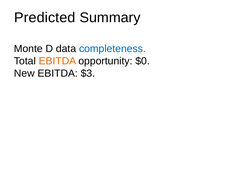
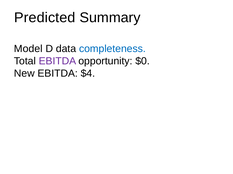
Monte: Monte -> Model
EBITDA at (57, 61) colour: orange -> purple
$3: $3 -> $4
